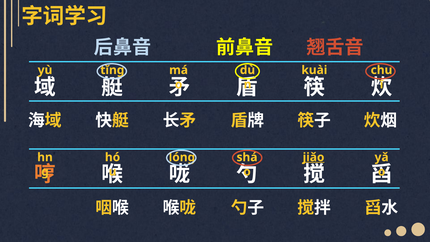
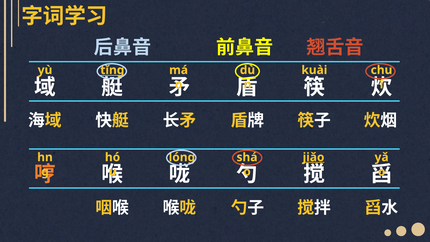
tǐnɡ underline: none -> present
